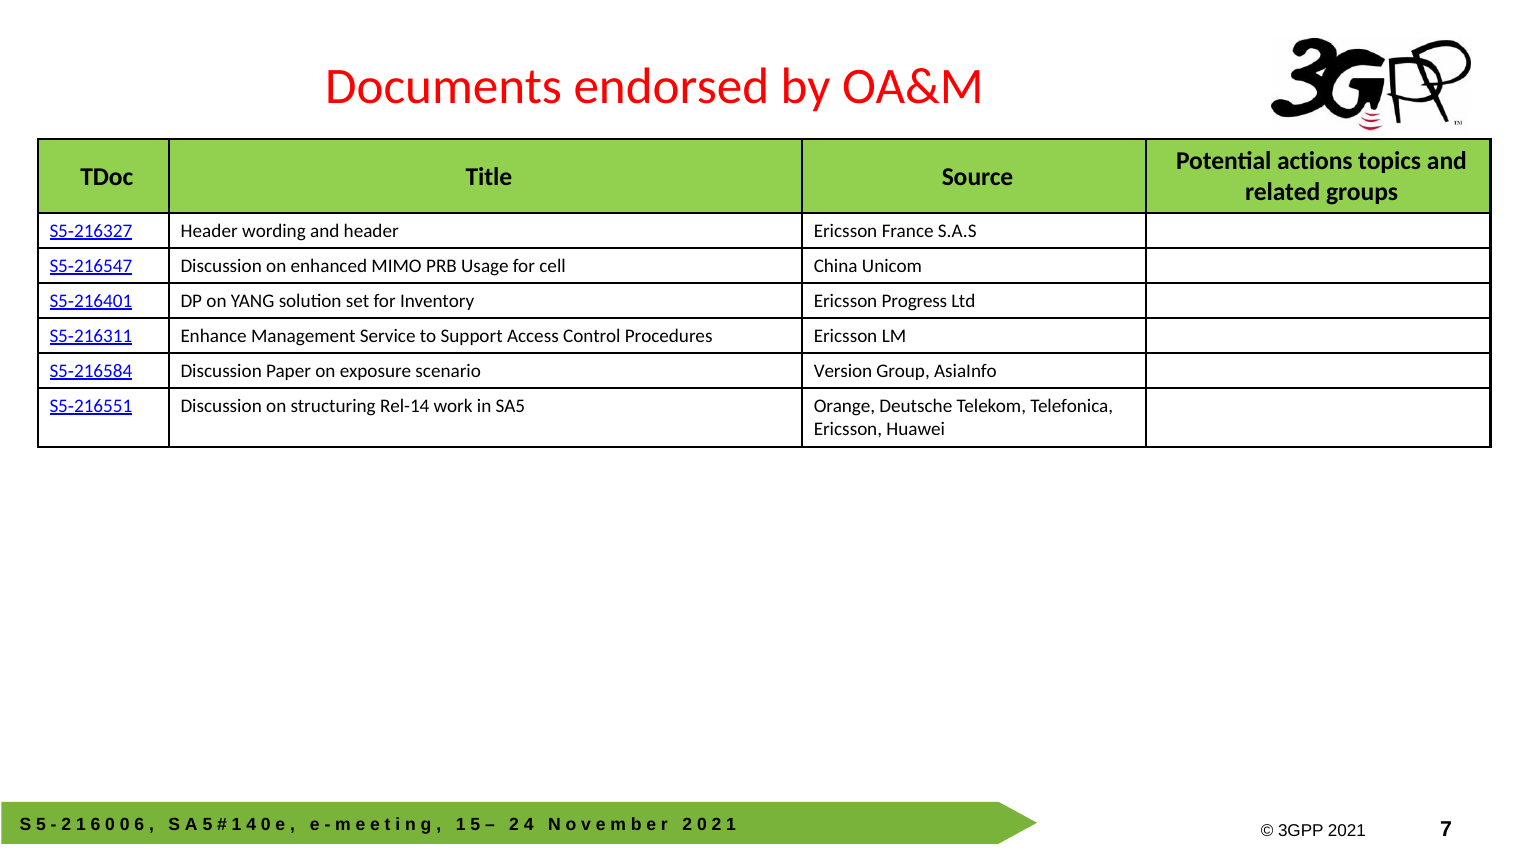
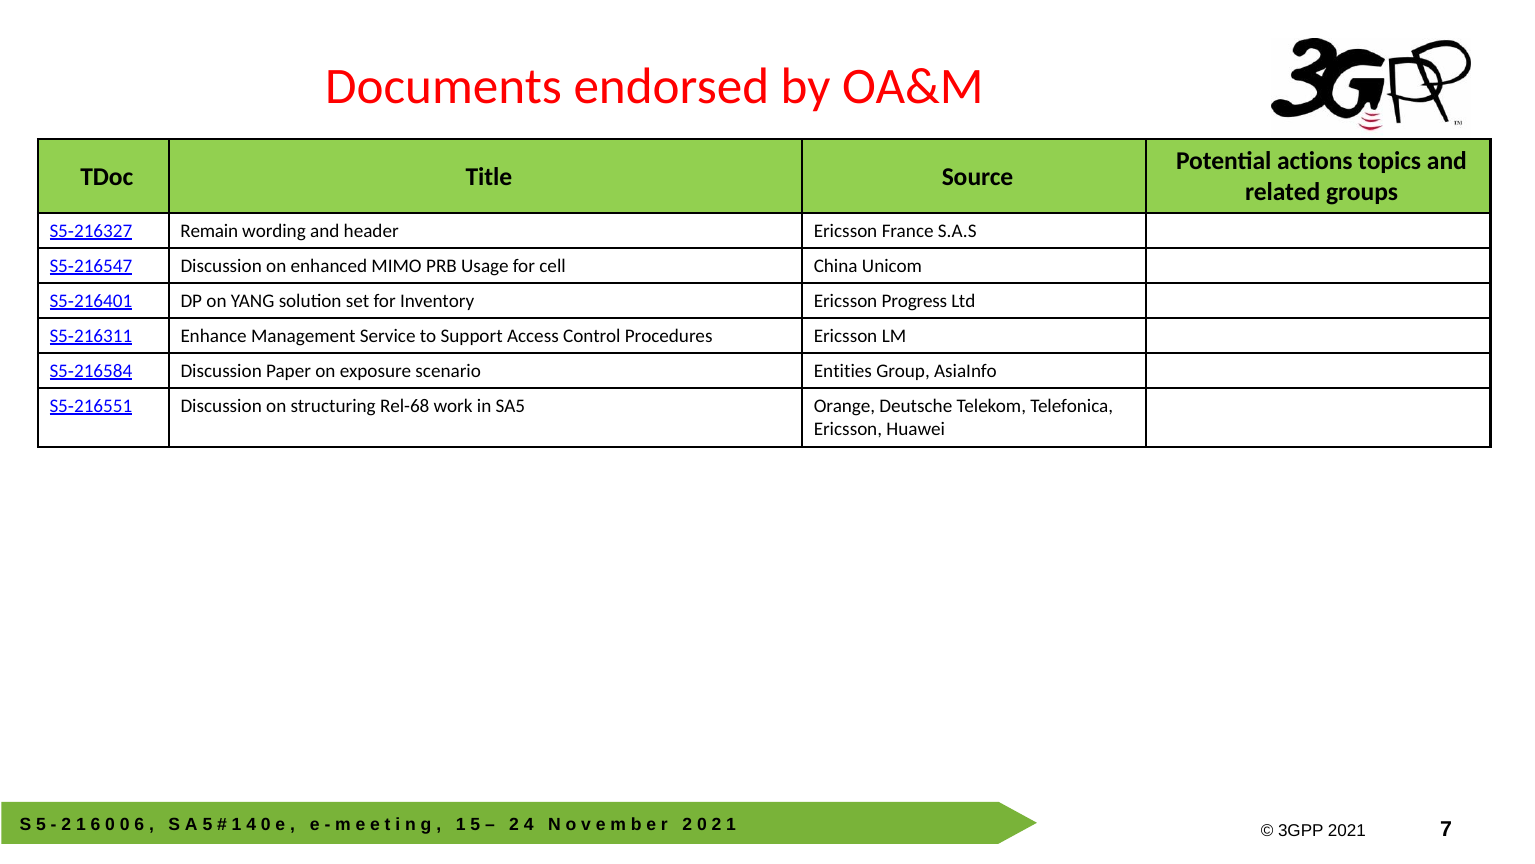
Header at (209, 231): Header -> Remain
Version: Version -> Entities
Rel-14: Rel-14 -> Rel-68
